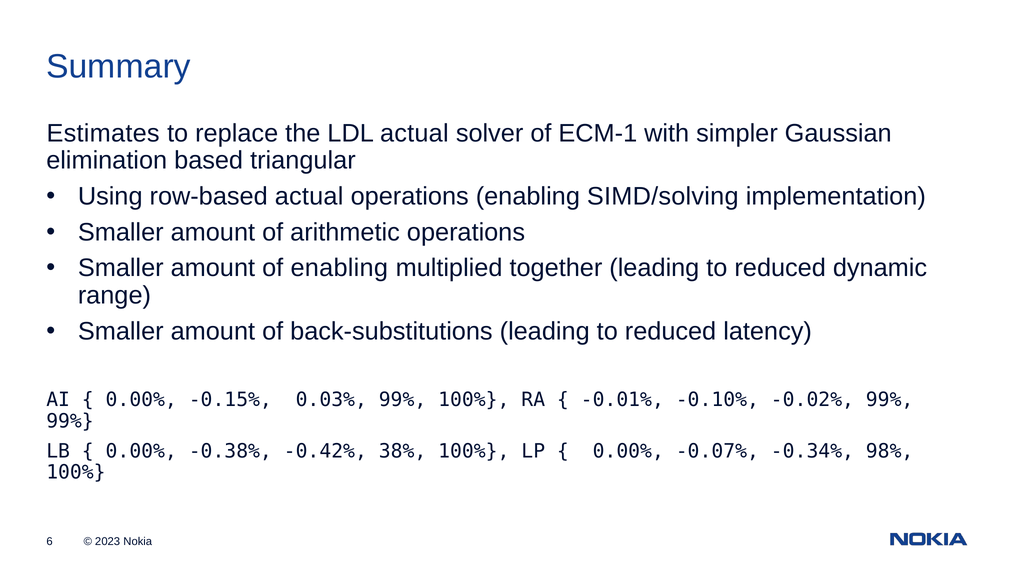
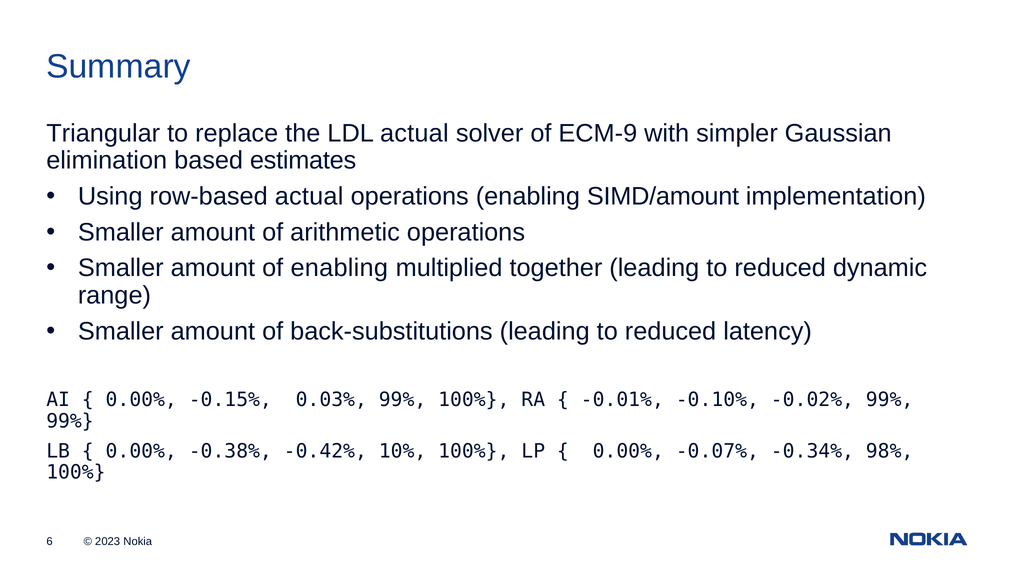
Estimates: Estimates -> Triangular
ECM-1: ECM-1 -> ECM-9
triangular: triangular -> estimates
SIMD/solving: SIMD/solving -> SIMD/amount
38%: 38% -> 10%
